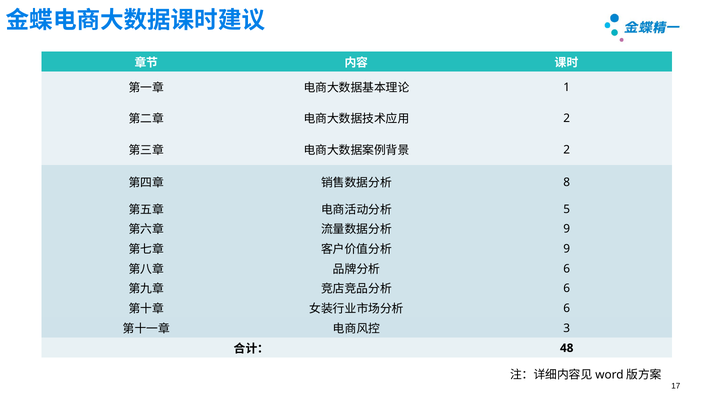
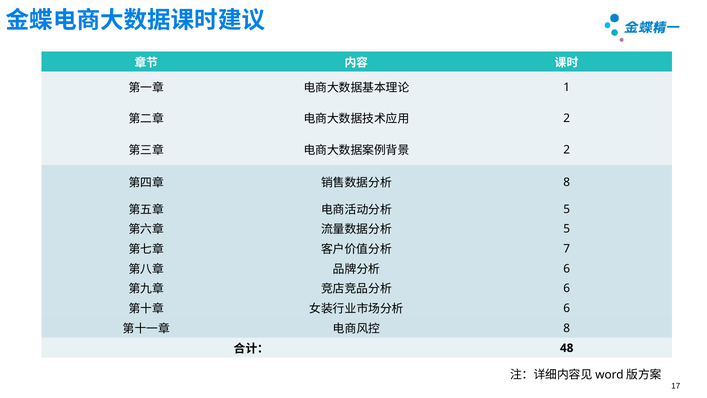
9 at (567, 229): 9 -> 5
9 at (567, 249): 9 -> 7
3 at (567, 328): 3 -> 8
